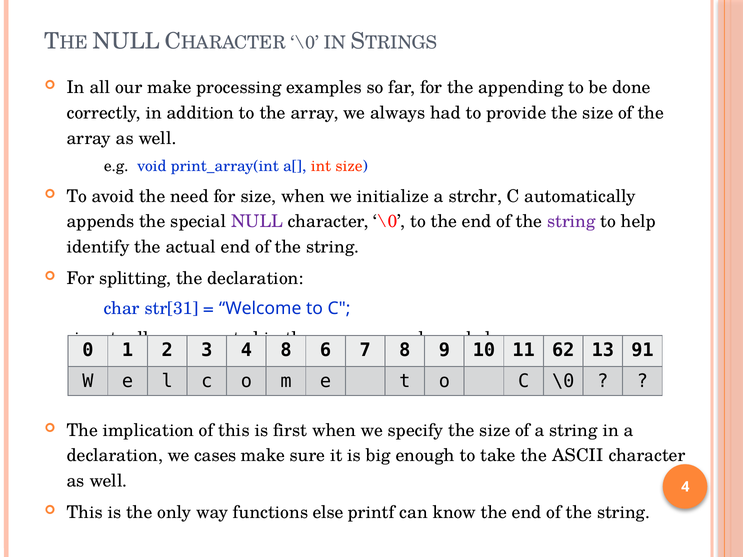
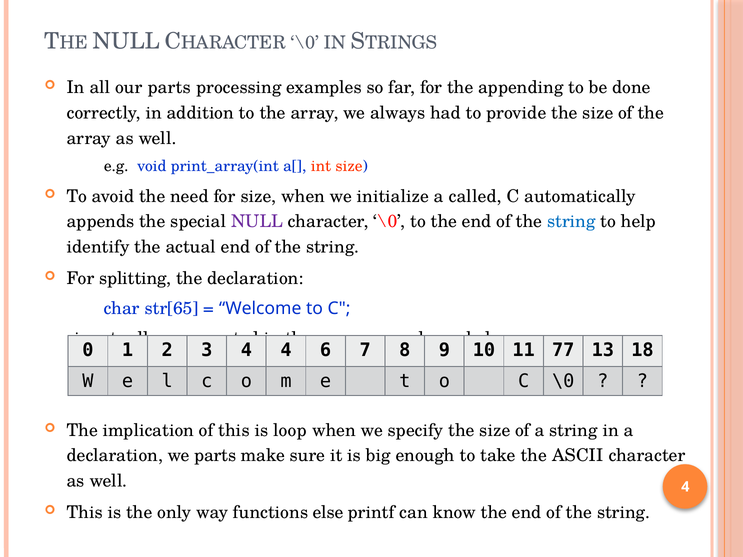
our make: make -> parts
strchr: strchr -> called
string at (571, 222) colour: purple -> blue
str[31: str[31 -> str[65
8 at (286, 350): 8 -> 4
62: 62 -> 77
91: 91 -> 18
first: first -> loop
we cases: cases -> parts
